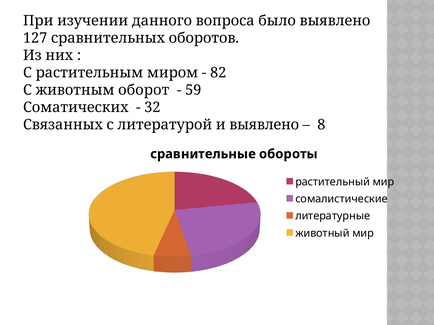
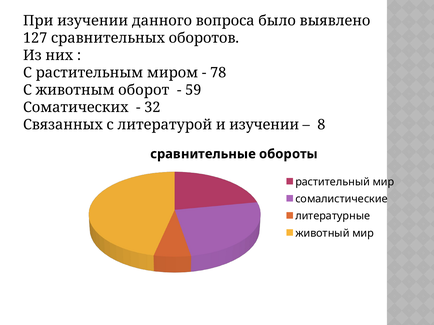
82: 82 -> 78
и выявлено: выявлено -> изучении
